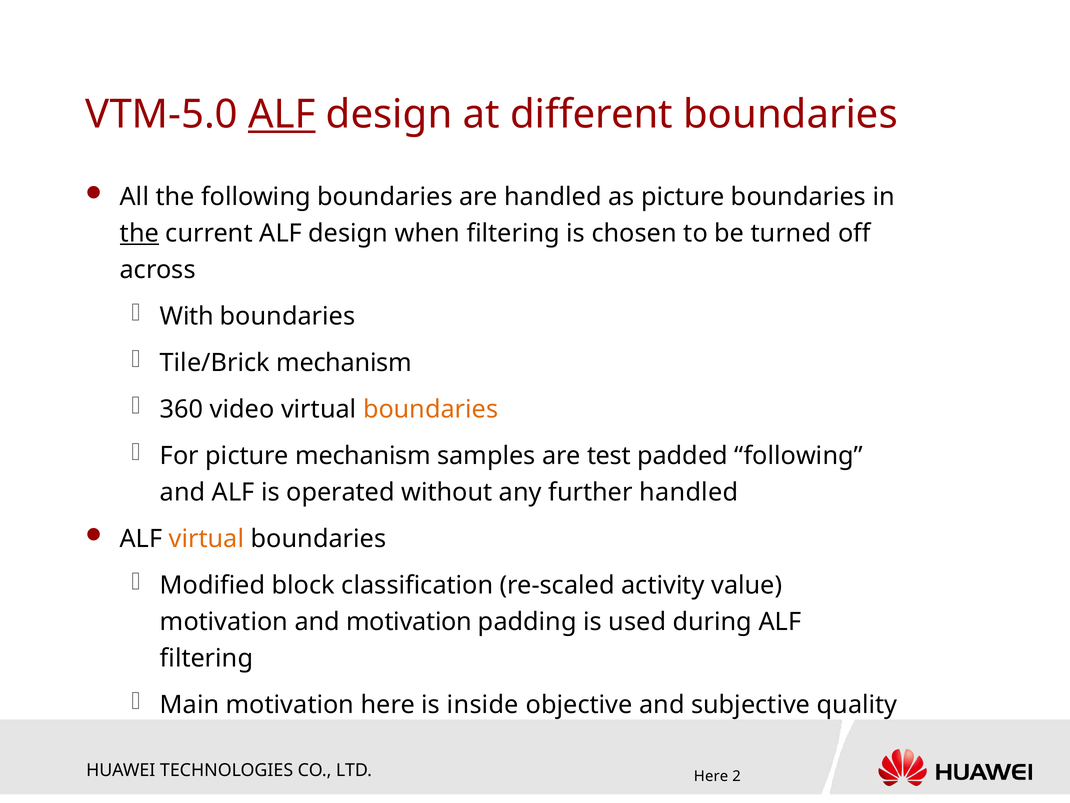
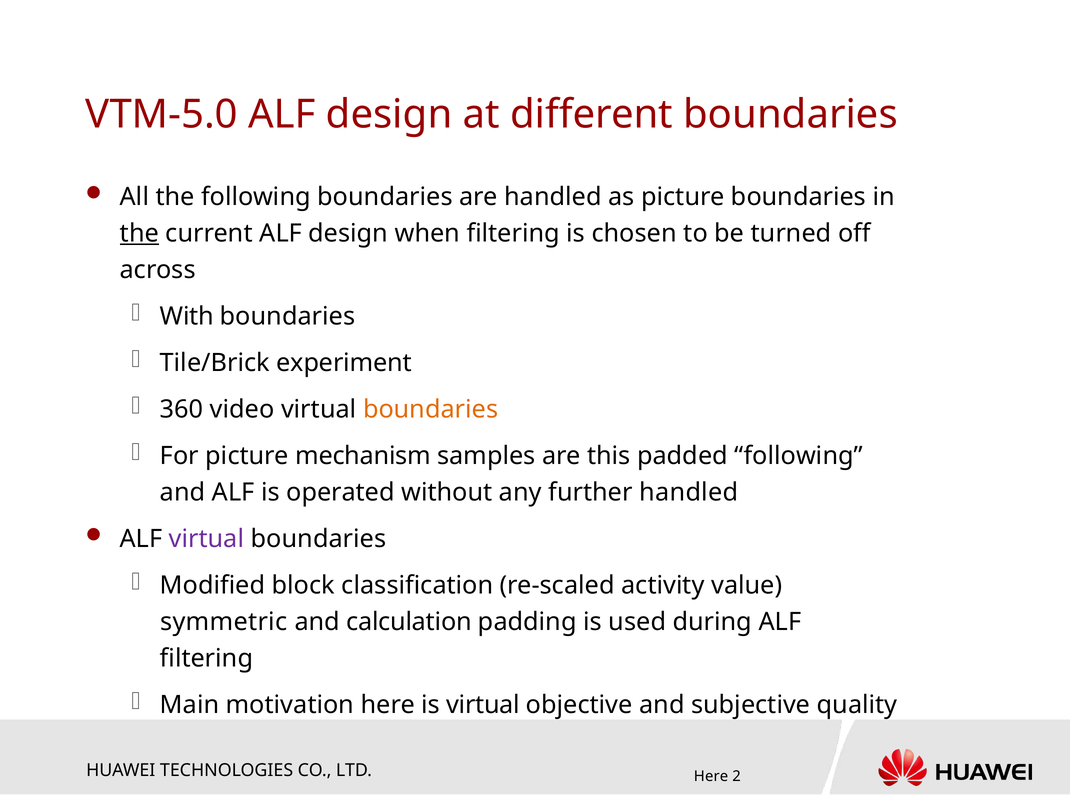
ALF at (282, 114) underline: present -> none
Tile/Brick mechanism: mechanism -> experiment
test: test -> this
virtual at (207, 539) colour: orange -> purple
motivation at (224, 622): motivation -> symmetric
and motivation: motivation -> calculation
is inside: inside -> virtual
